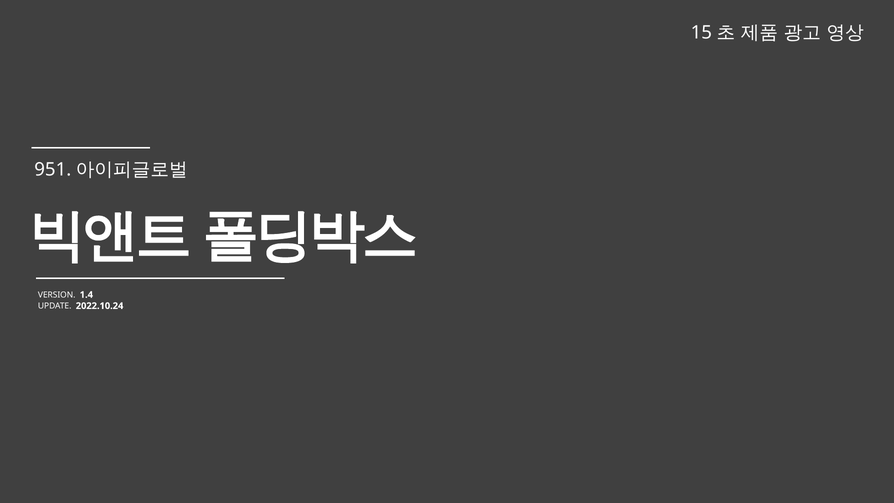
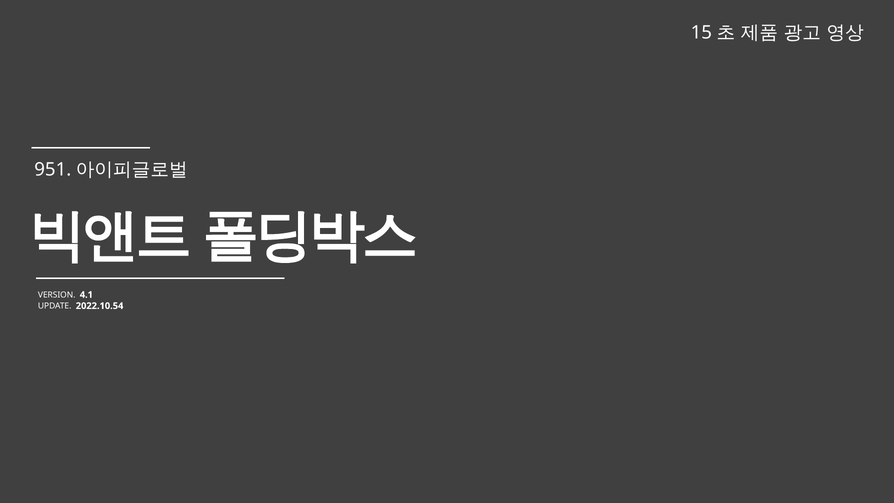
1.4: 1.4 -> 4.1
2022.10.24: 2022.10.24 -> 2022.10.54
